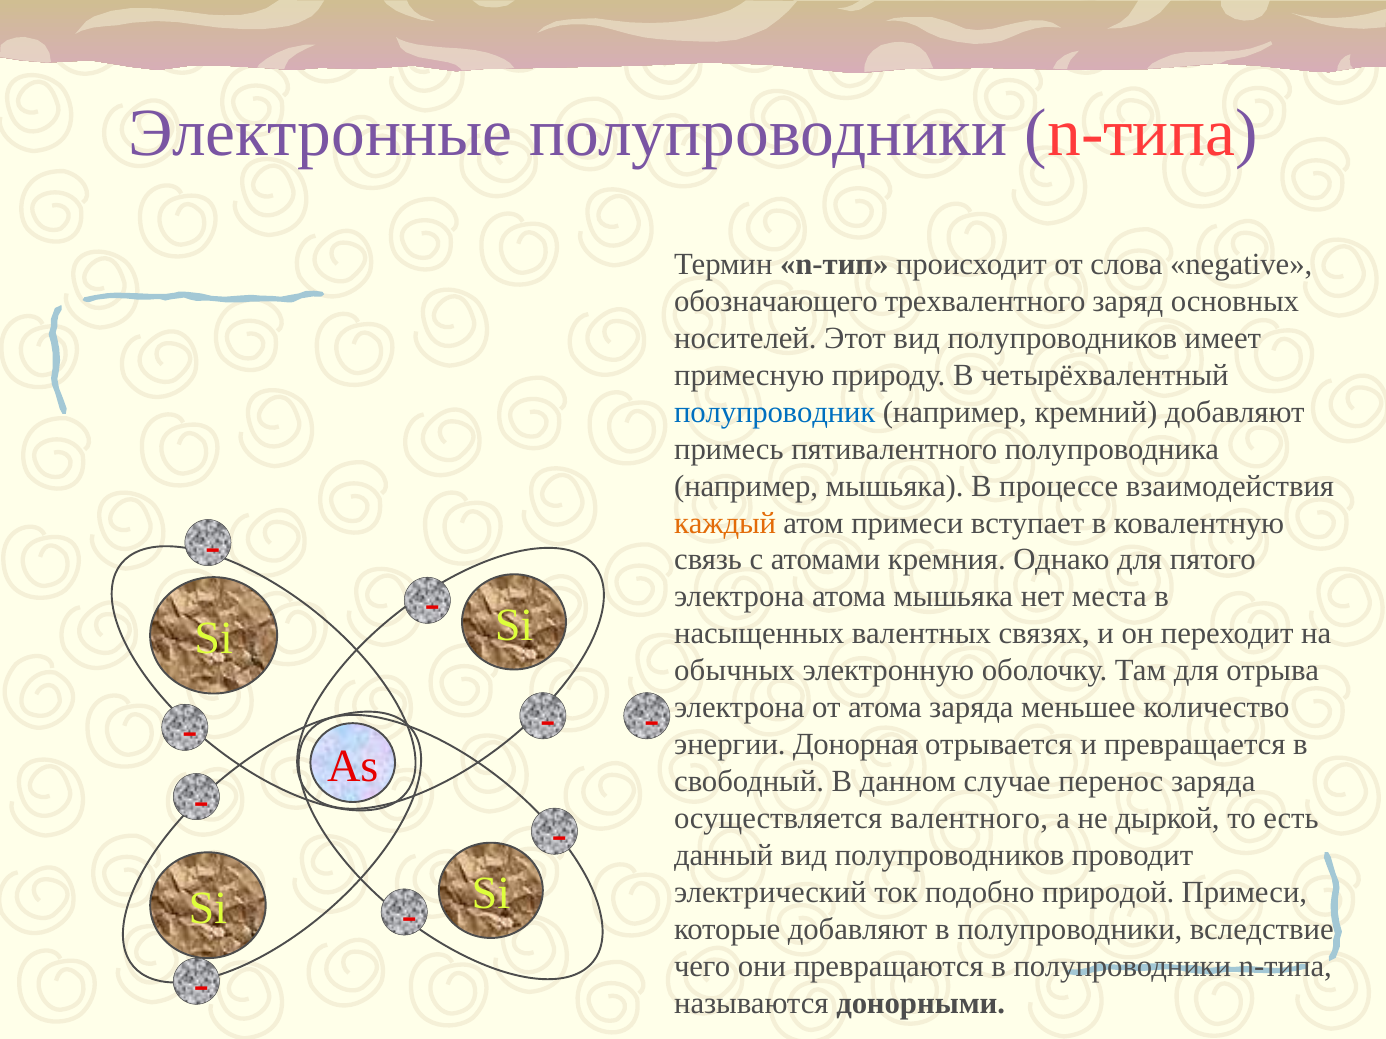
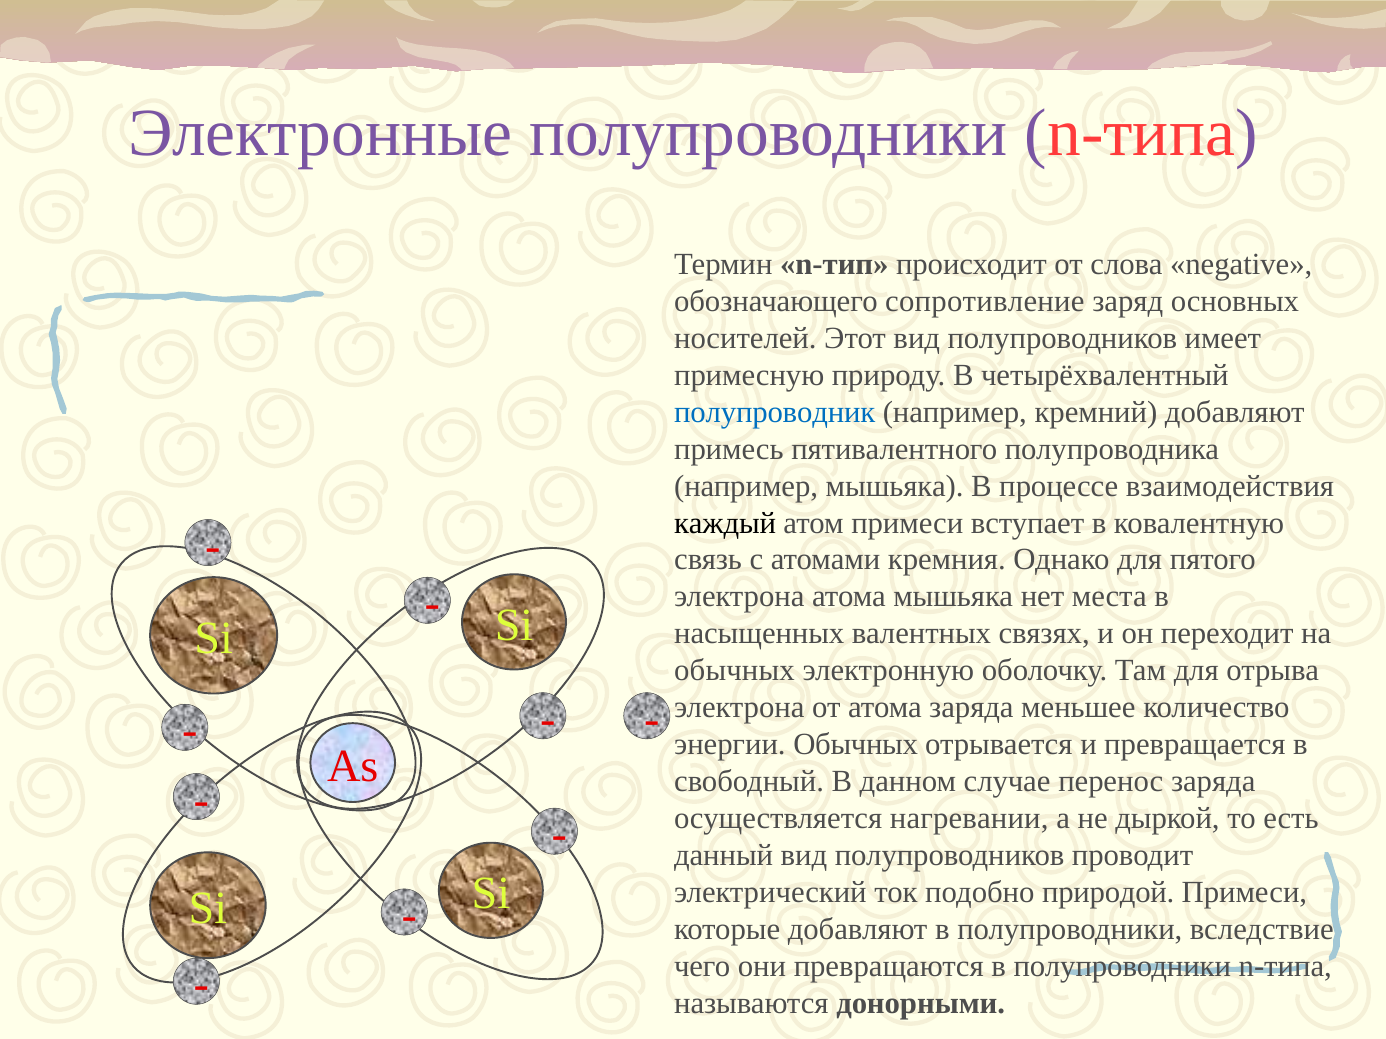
трехвалентного: трехвалентного -> сопротивление
каждый colour: orange -> black
энергии Донорная: Донорная -> Обычных
валентного: валентного -> нагревании
